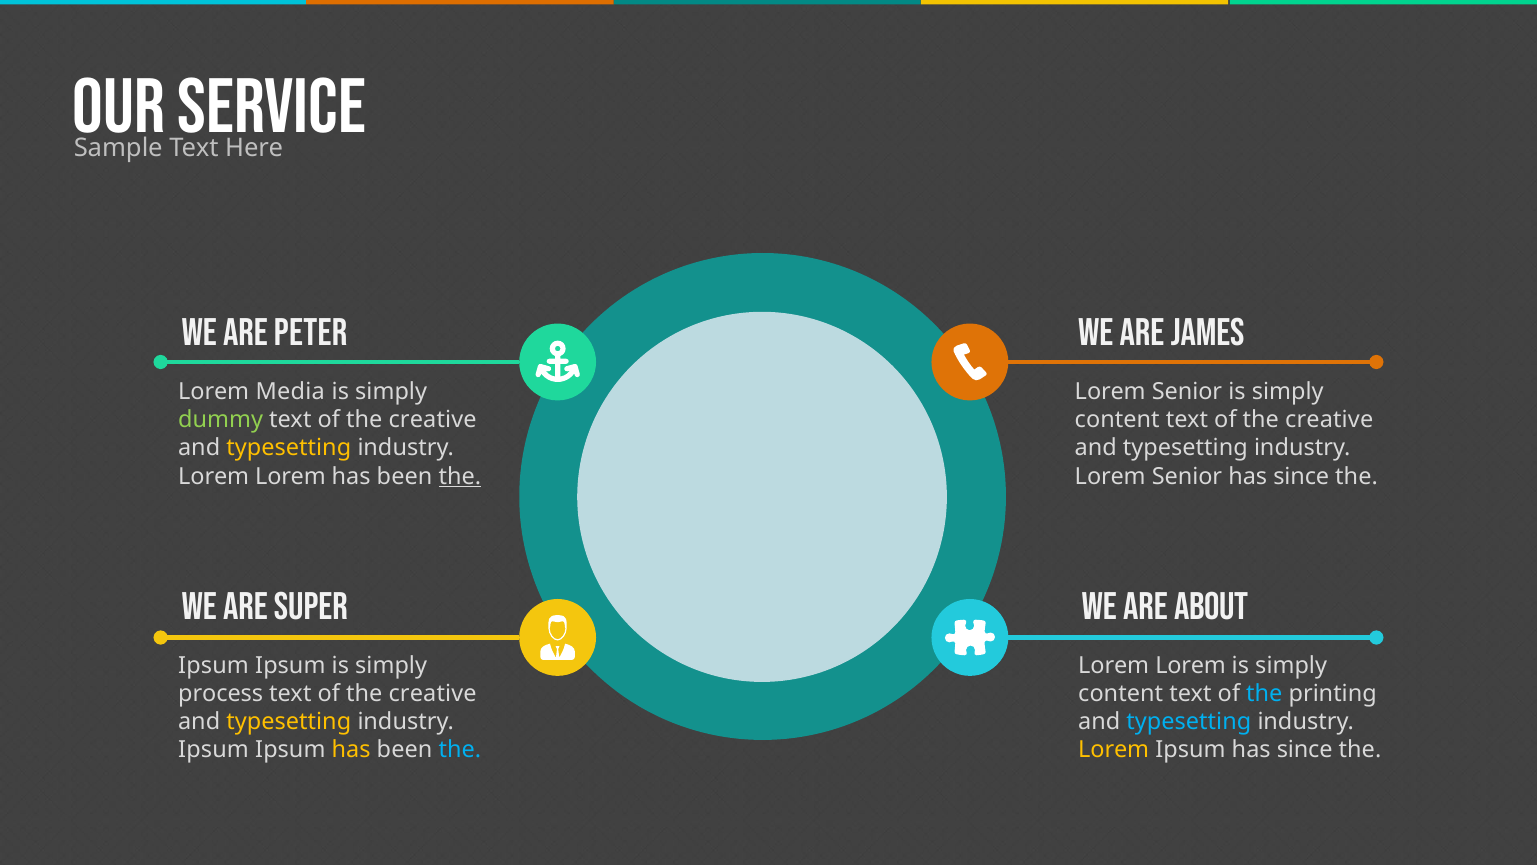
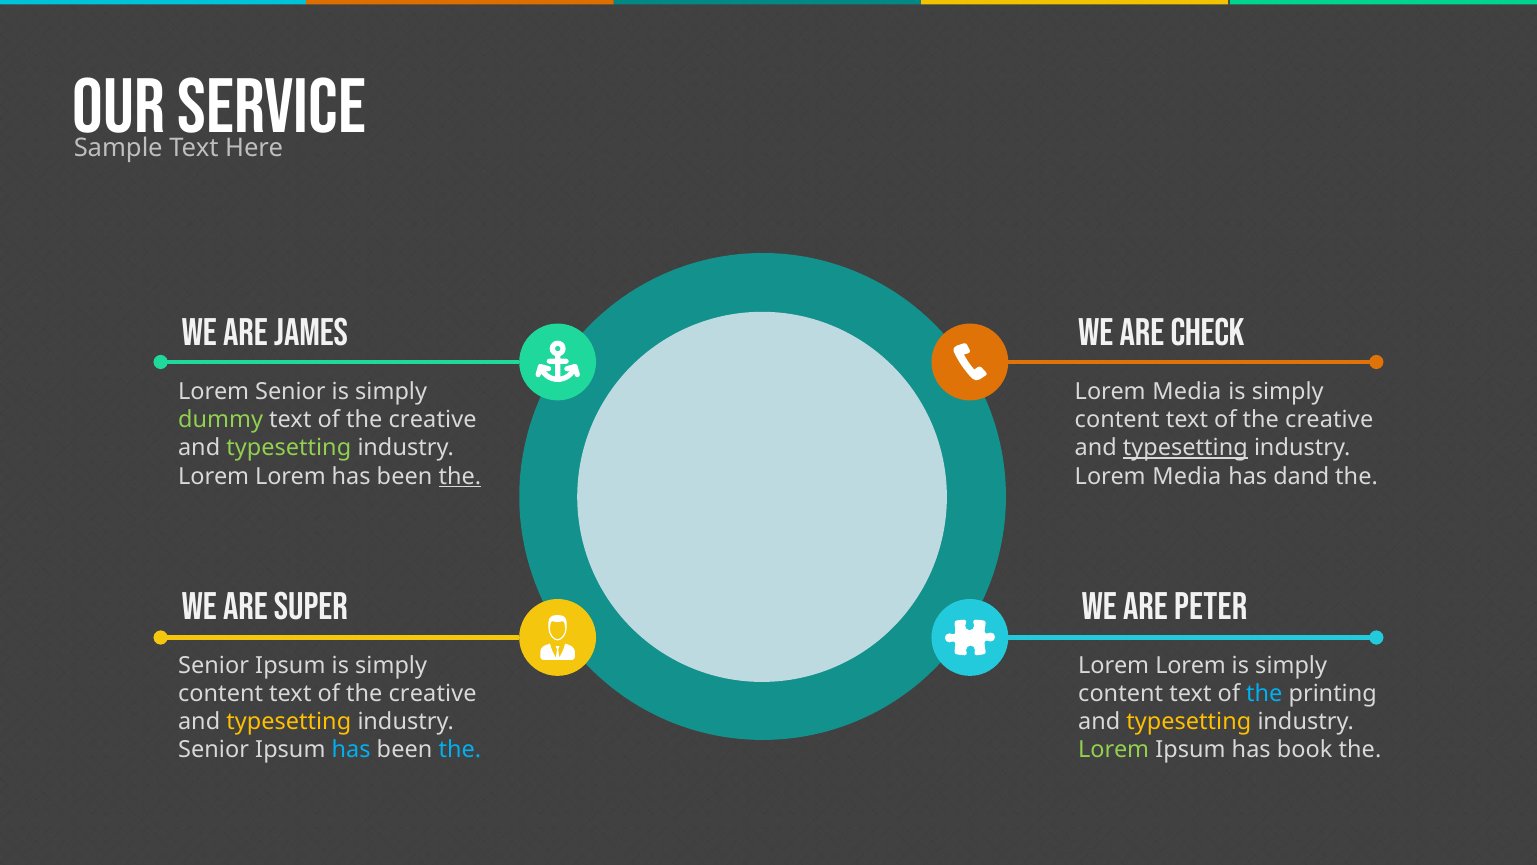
PETER: PETER -> JAMES
JAMES: JAMES -> CHECK
Lorem Media: Media -> Senior
Senior at (1187, 391): Senior -> Media
typesetting at (289, 448) colour: yellow -> light green
typesetting at (1185, 448) underline: none -> present
Senior at (1187, 476): Senior -> Media
since at (1301, 476): since -> dand
ABOUT: ABOUT -> PETER
Ipsum at (214, 665): Ipsum -> Senior
process at (221, 693): process -> content
typesetting at (1189, 721) colour: light blue -> yellow
Ipsum at (214, 750): Ipsum -> Senior
has at (351, 750) colour: yellow -> light blue
Lorem at (1114, 750) colour: yellow -> light green
Ipsum has since: since -> book
